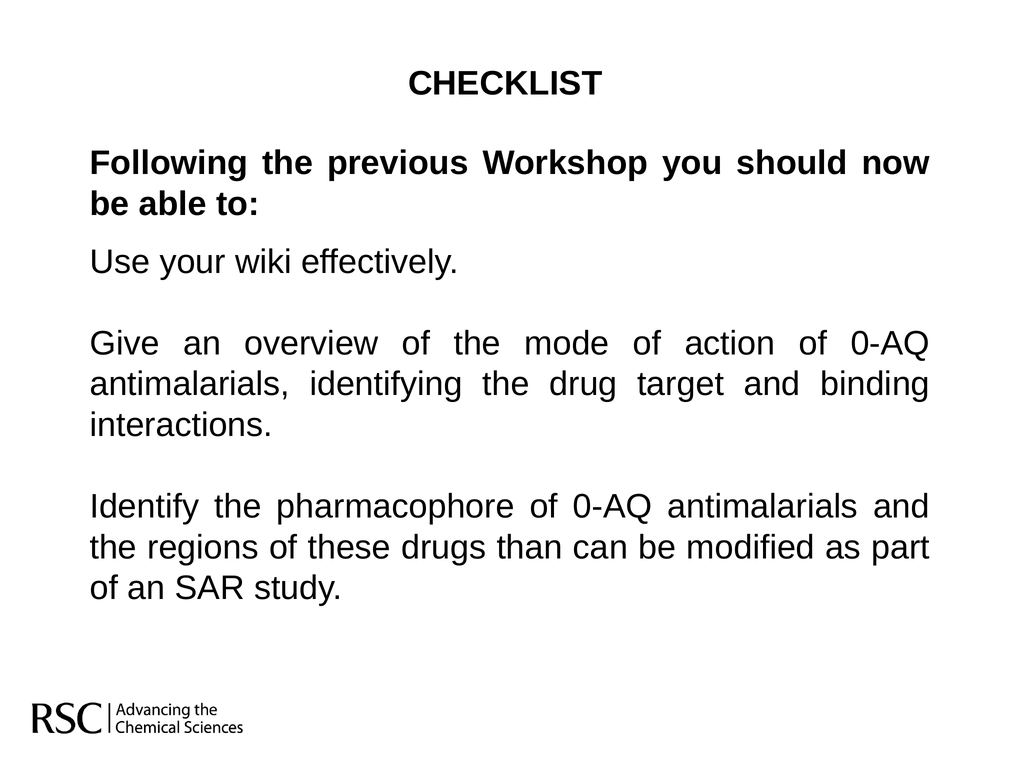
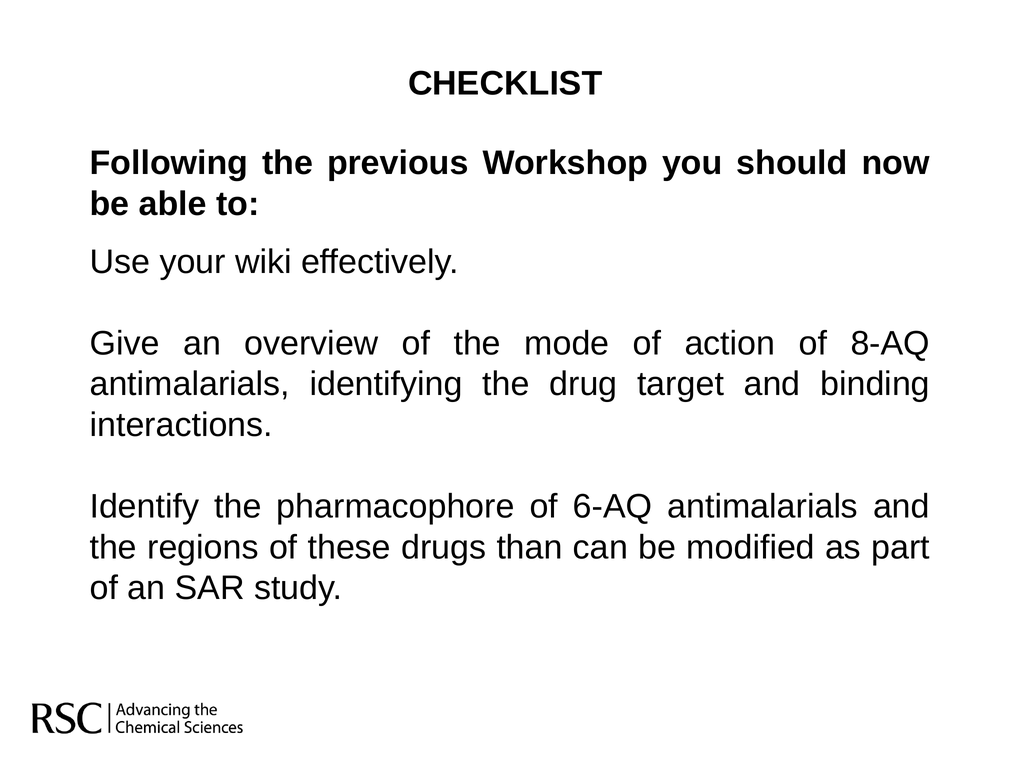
action of 0-AQ: 0-AQ -> 8-AQ
pharmacophore of 0-AQ: 0-AQ -> 6-AQ
